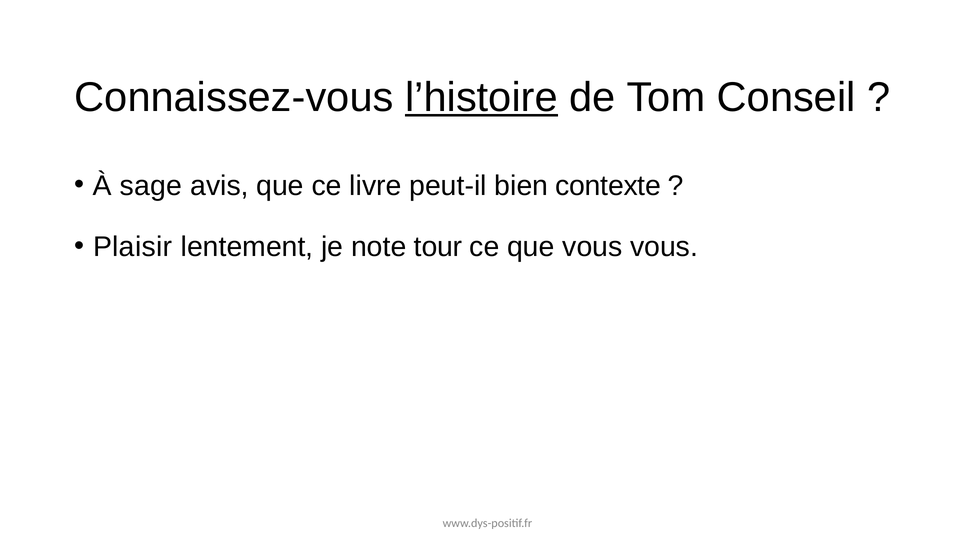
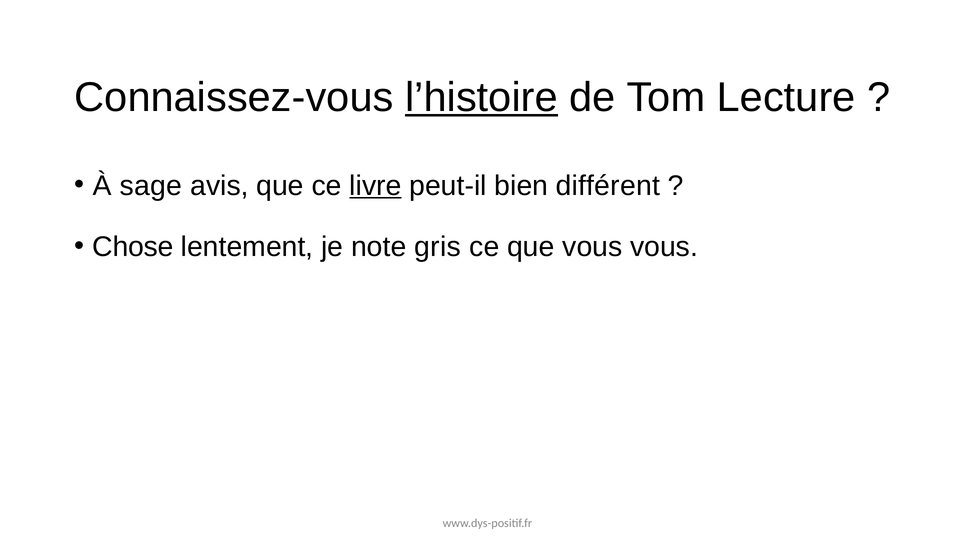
Conseil: Conseil -> Lecture
livre underline: none -> present
contexte: contexte -> différent
Plaisir: Plaisir -> Chose
tour: tour -> gris
